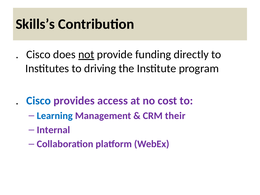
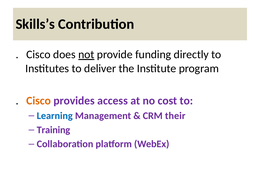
driving: driving -> deliver
Cisco at (39, 101) colour: blue -> orange
Internal: Internal -> Training
